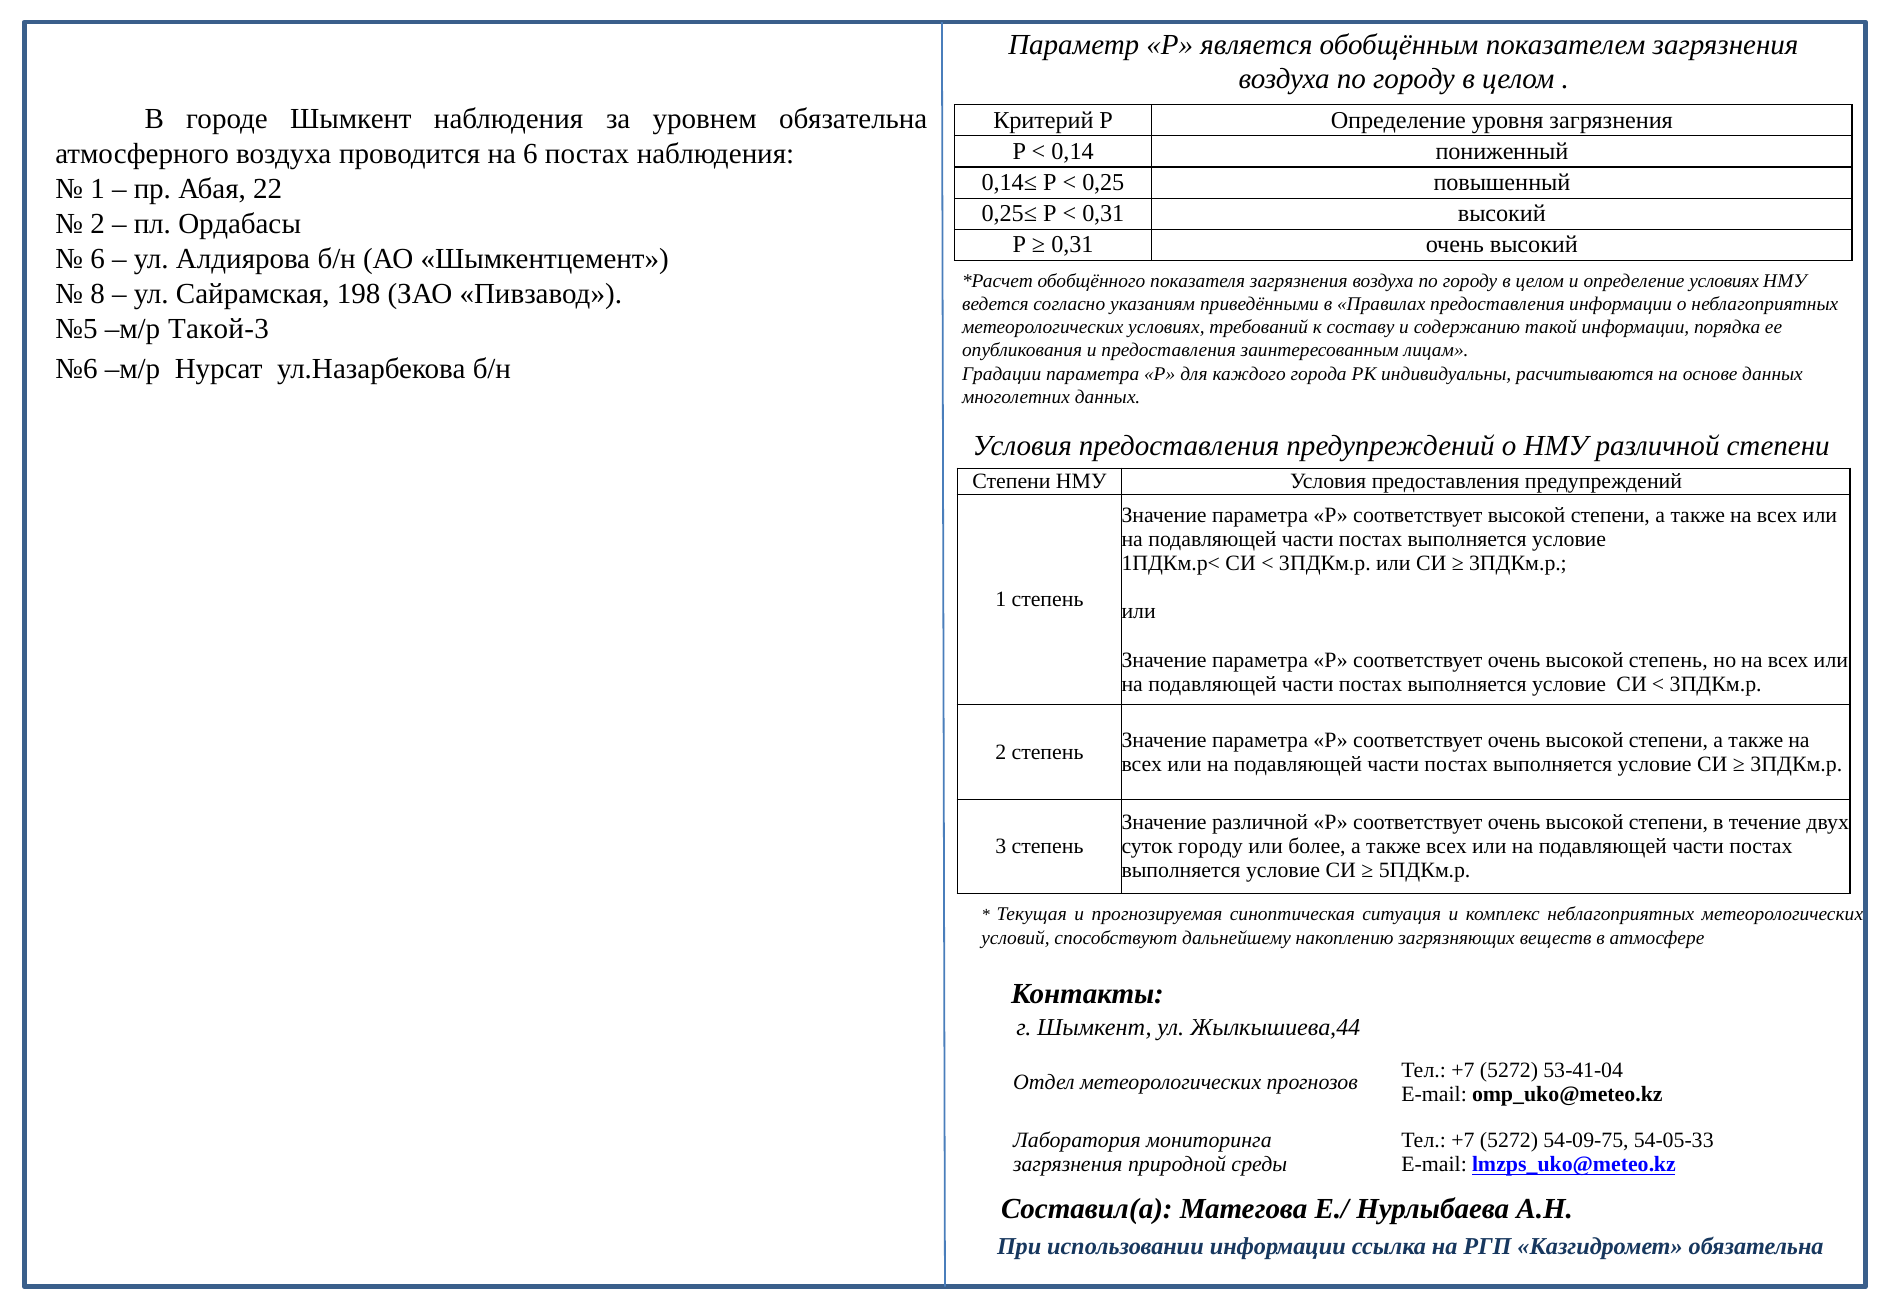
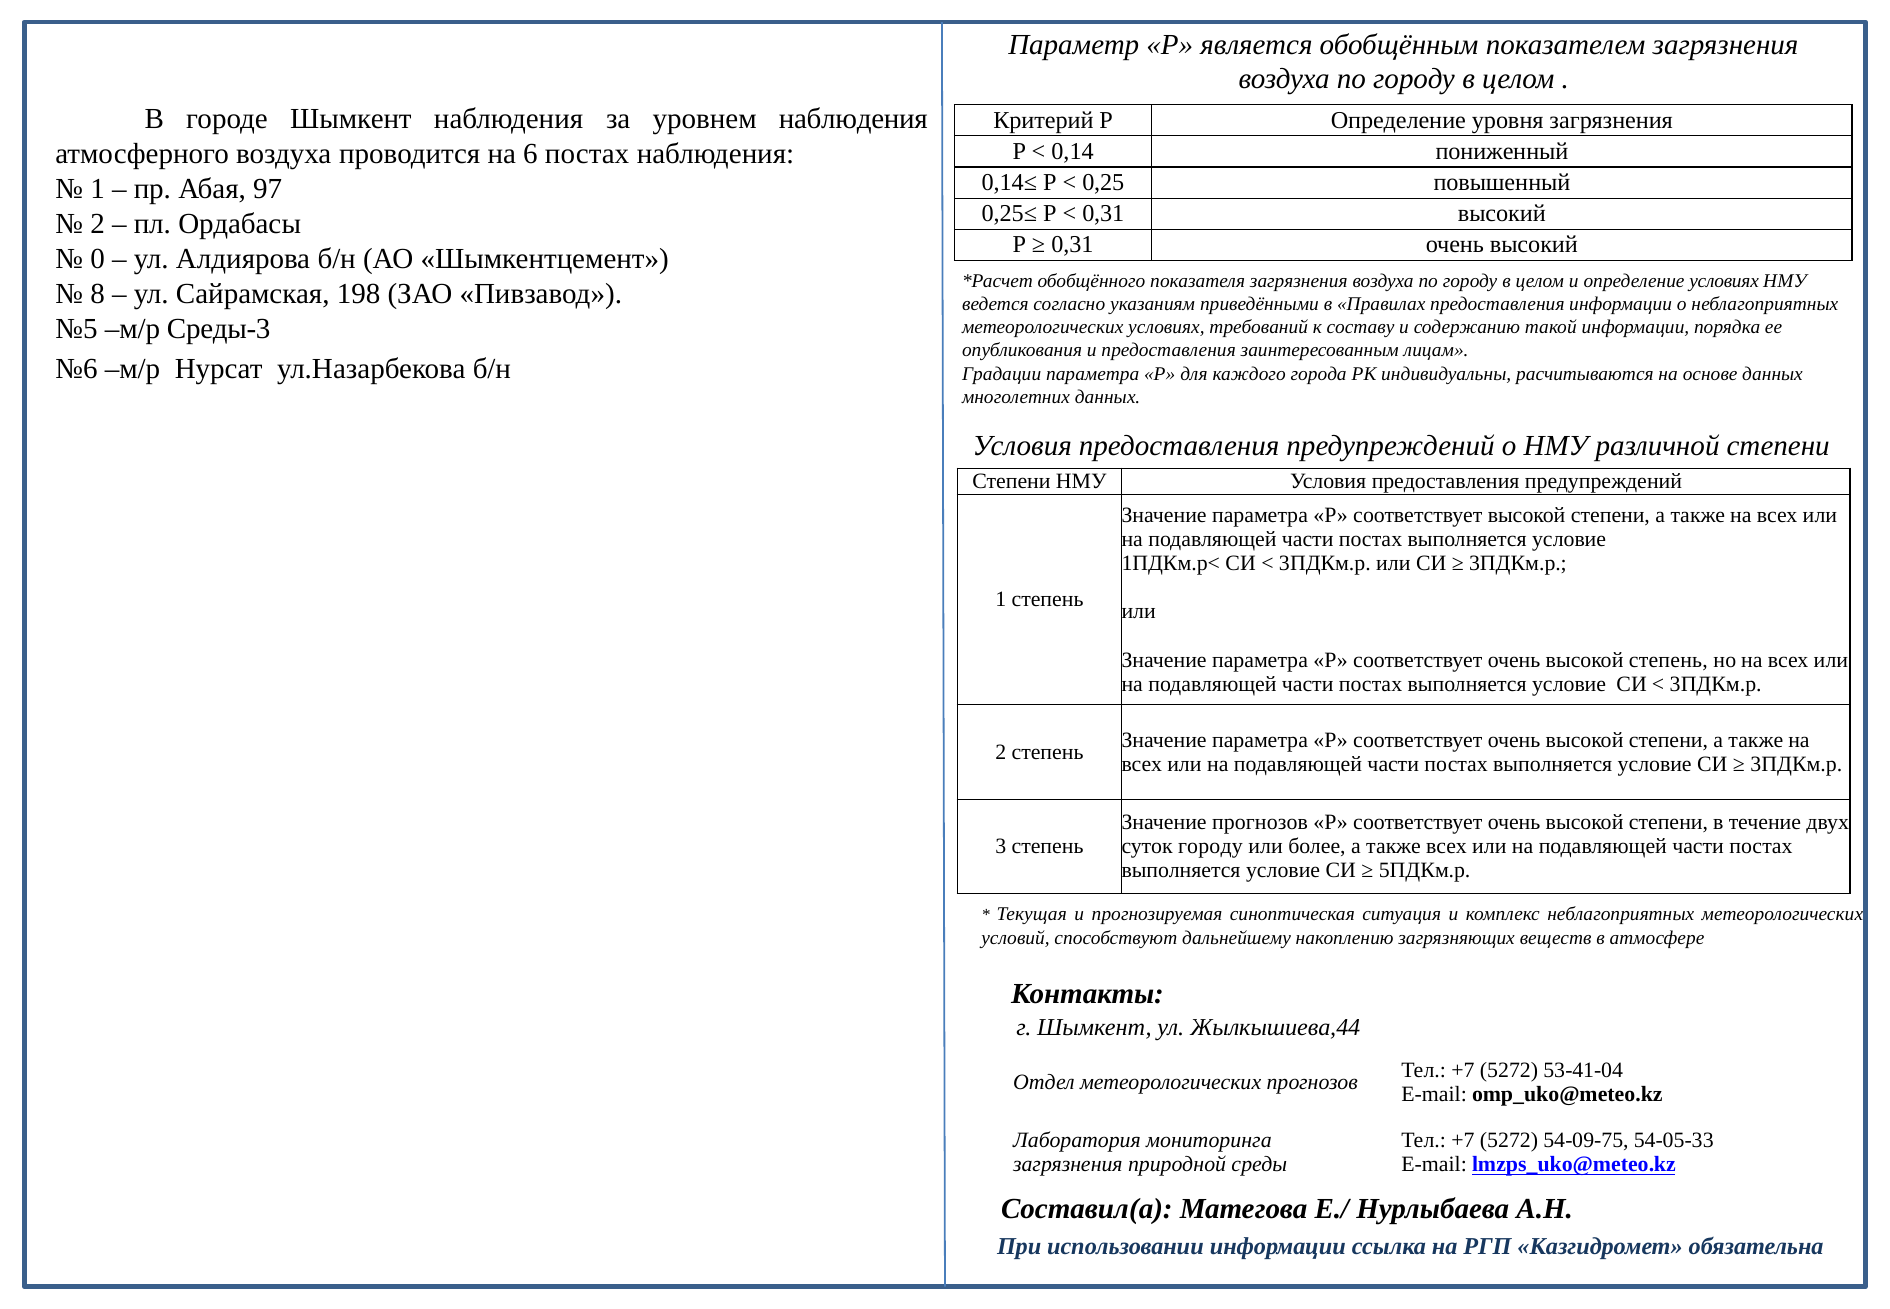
уровнем обязательна: обязательна -> наблюдения
22: 22 -> 97
6 at (98, 259): 6 -> 0
Такой-3: Такой-3 -> Среды-3
Значение различной: различной -> прогнозов
